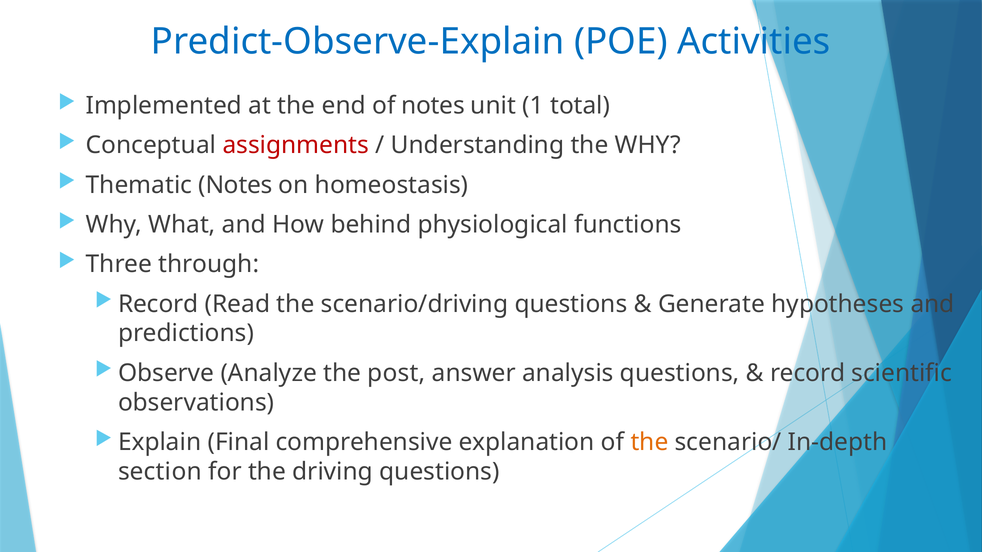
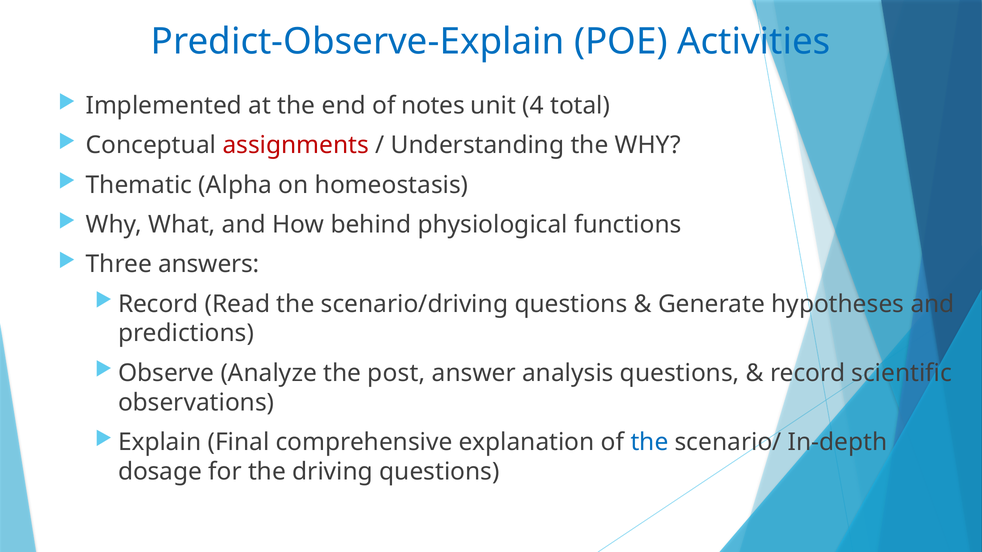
1: 1 -> 4
Thematic Notes: Notes -> Alpha
through: through -> answers
the at (649, 442) colour: orange -> blue
section: section -> dosage
